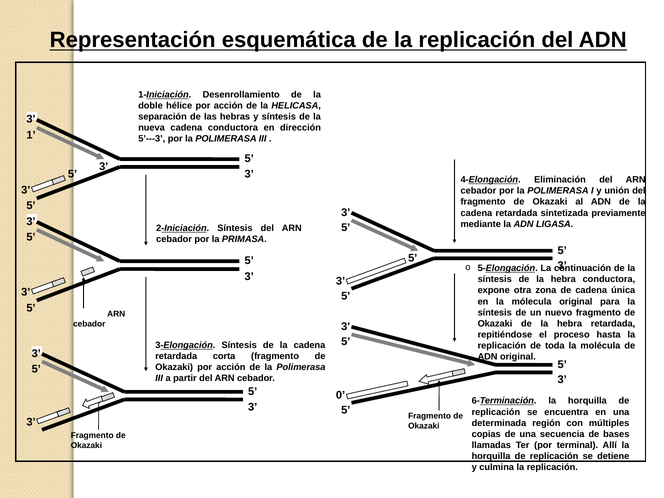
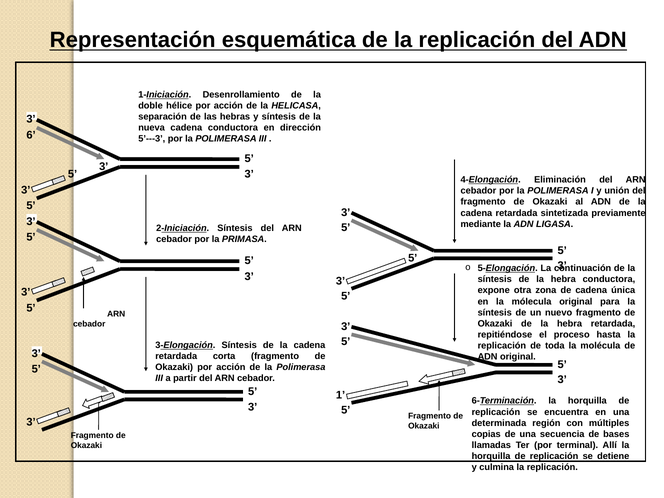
1: 1 -> 6
0: 0 -> 1
